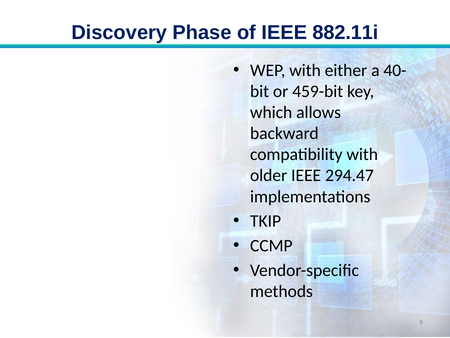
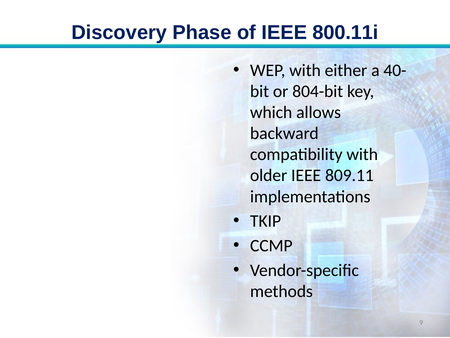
882.11i: 882.11i -> 800.11i
459-bit: 459-bit -> 804-bit
294.47: 294.47 -> 809.11
